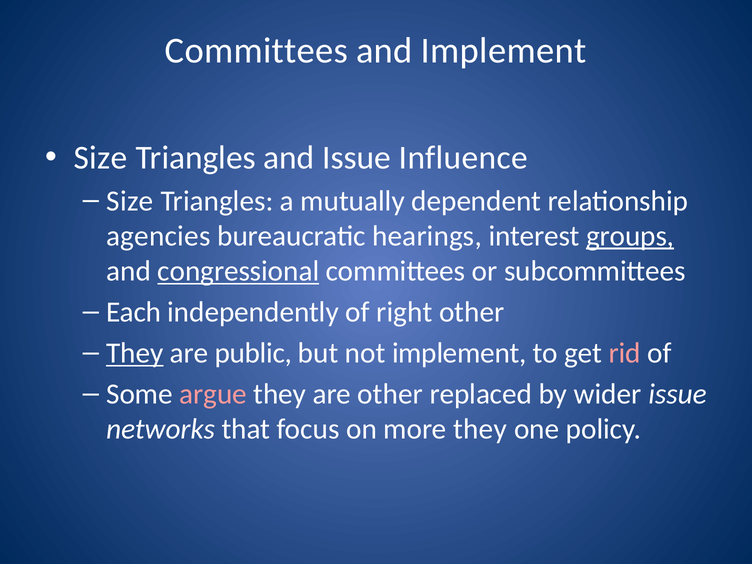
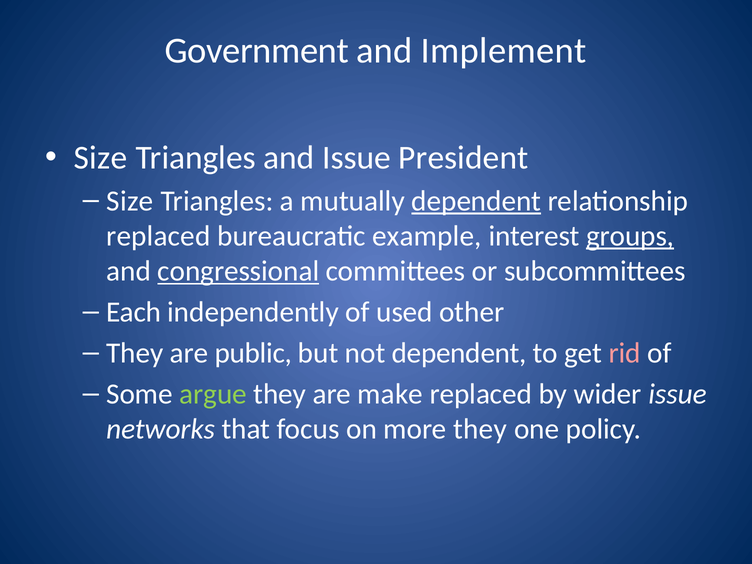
Committees at (256, 51): Committees -> Government
Influence: Influence -> President
dependent at (476, 201) underline: none -> present
agencies at (158, 236): agencies -> replaced
hearings: hearings -> example
right: right -> used
They at (135, 353) underline: present -> none
not implement: implement -> dependent
argue colour: pink -> light green
are other: other -> make
